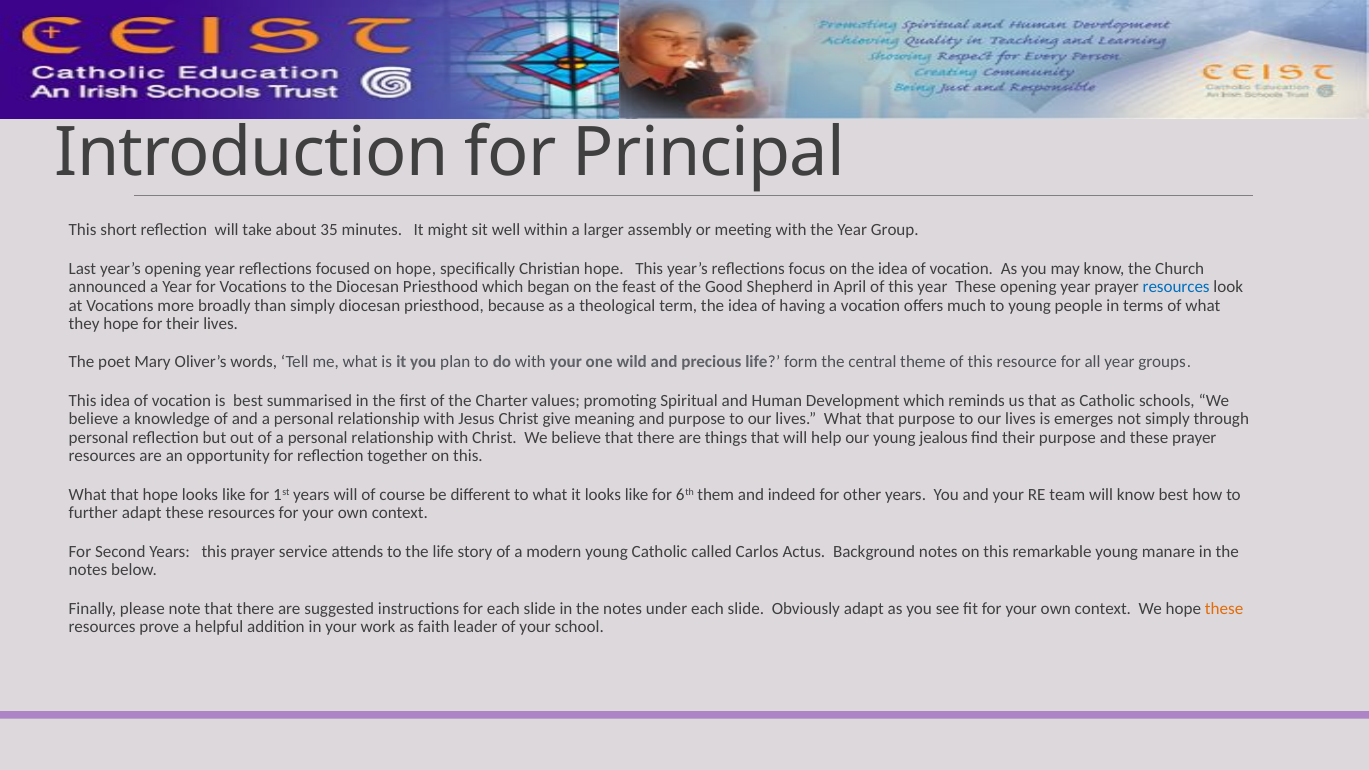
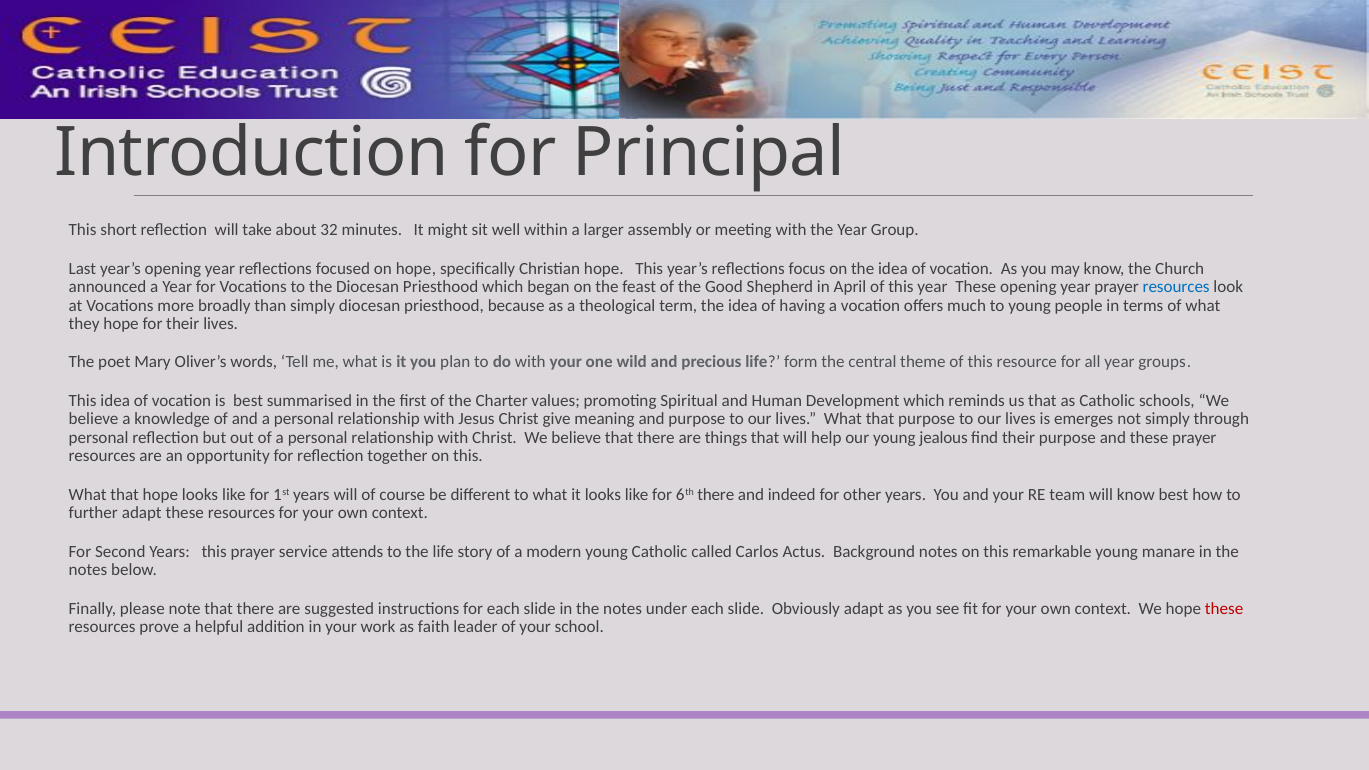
35: 35 -> 32
6th them: them -> there
these at (1224, 608) colour: orange -> red
